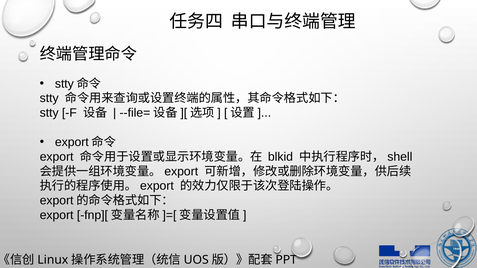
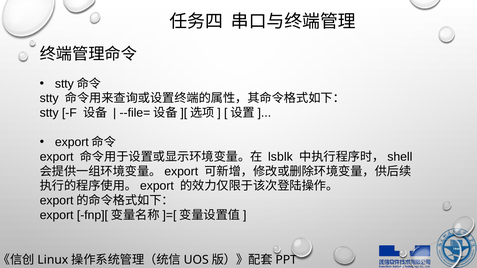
blkid: blkid -> lsblk
